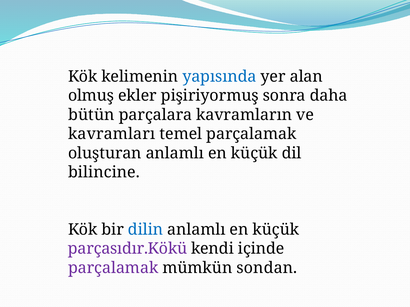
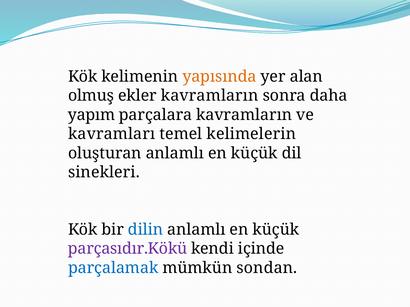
yapısında colour: blue -> orange
ekler pişiriyormuş: pişiriyormuş -> kavramların
bütün: bütün -> yapım
temel parçalamak: parçalamak -> kelimelerin
bilincine: bilincine -> sinekleri
parçalamak at (113, 268) colour: purple -> blue
